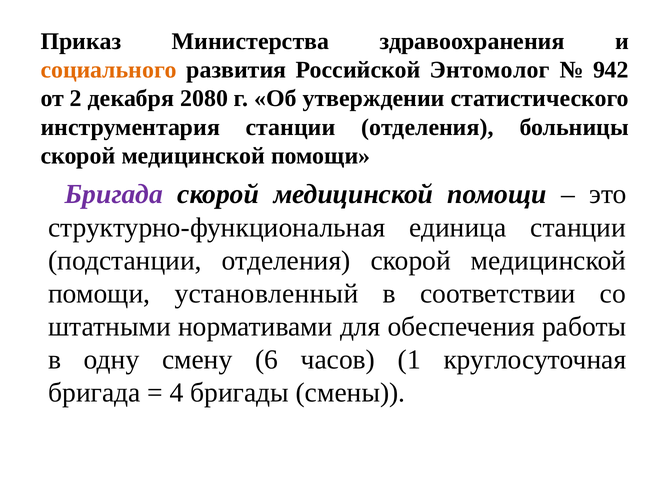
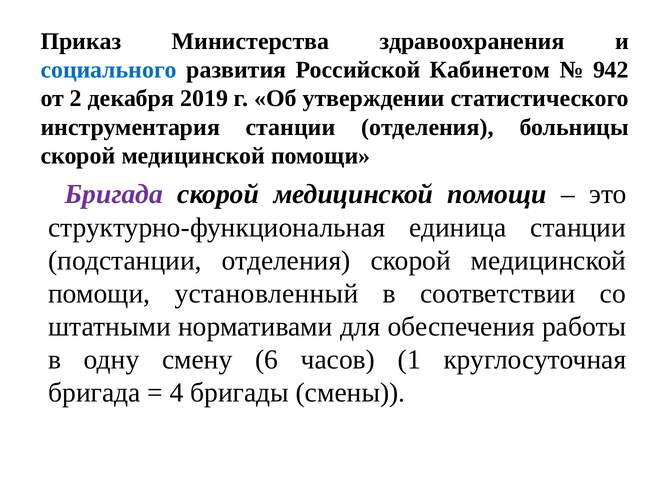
социального colour: orange -> blue
Энтомолог: Энтомолог -> Кабинетом
2080: 2080 -> 2019
